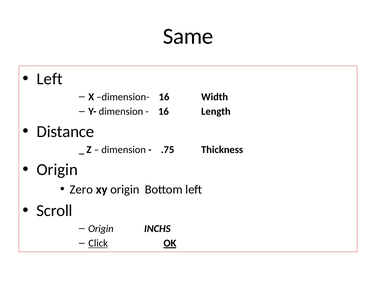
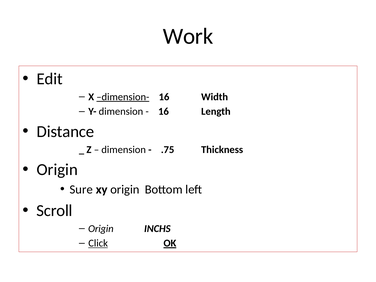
Same: Same -> Work
Left at (50, 79): Left -> Edit
dimension- underline: none -> present
Zero: Zero -> Sure
